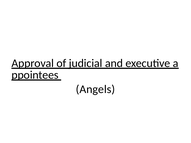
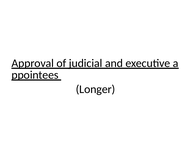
Angels: Angels -> Longer
